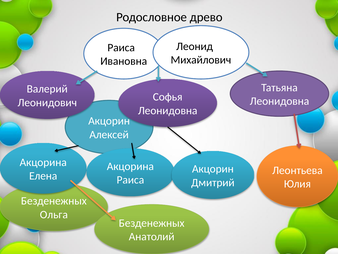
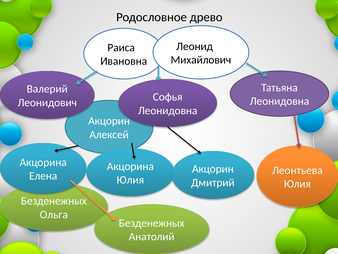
Раиса at (130, 180): Раиса -> Юлия
